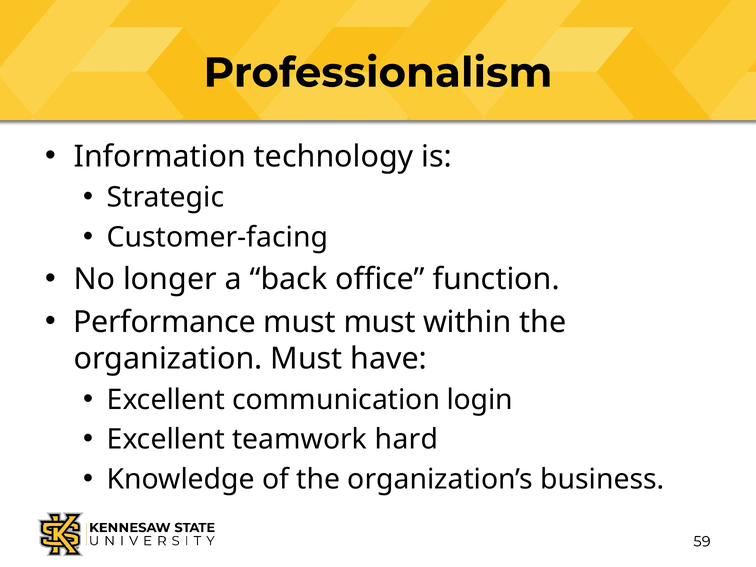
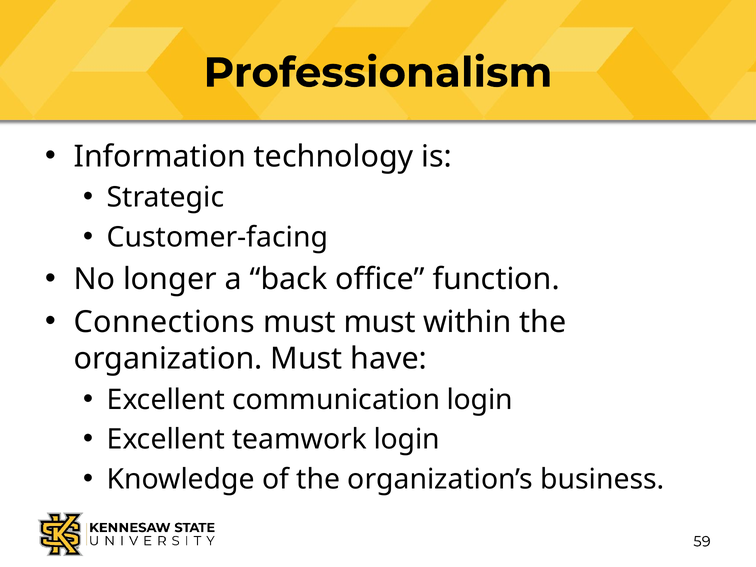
Performance: Performance -> Connections
teamwork hard: hard -> login
